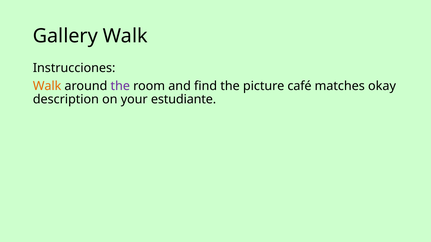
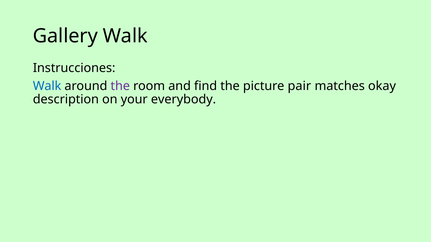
Walk at (47, 86) colour: orange -> blue
café: café -> pair
estudiante: estudiante -> everybody
